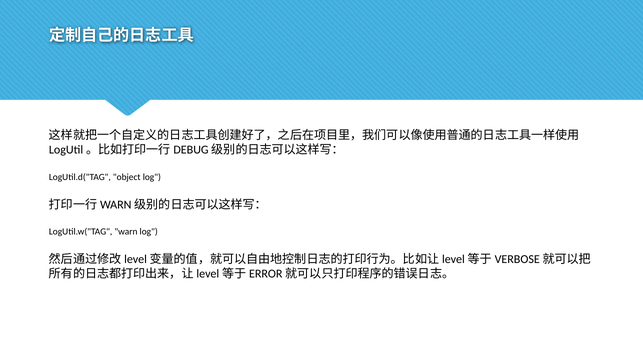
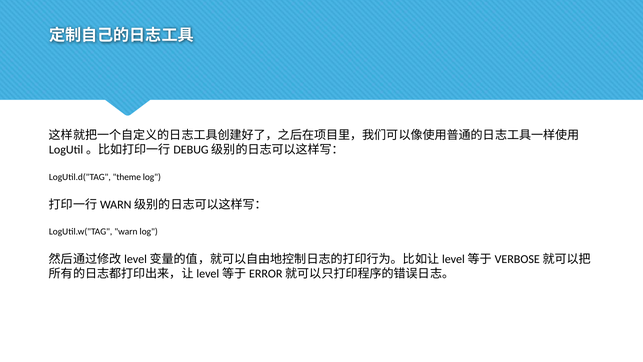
object: object -> theme
